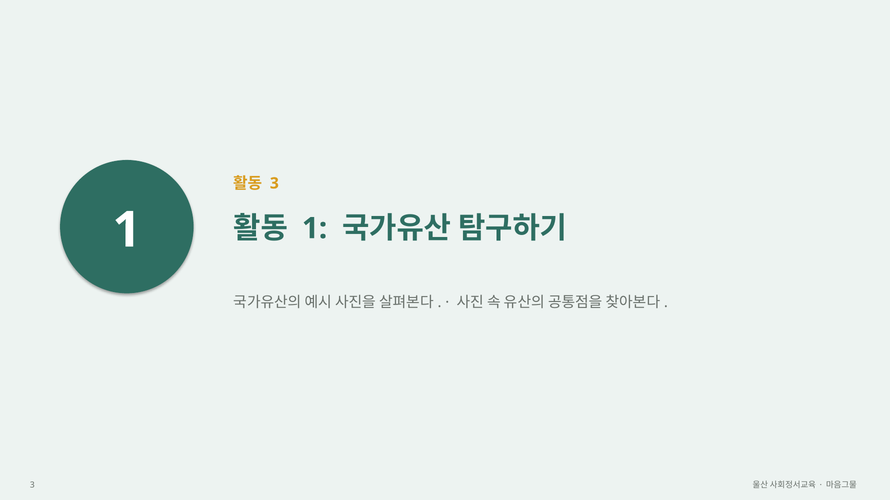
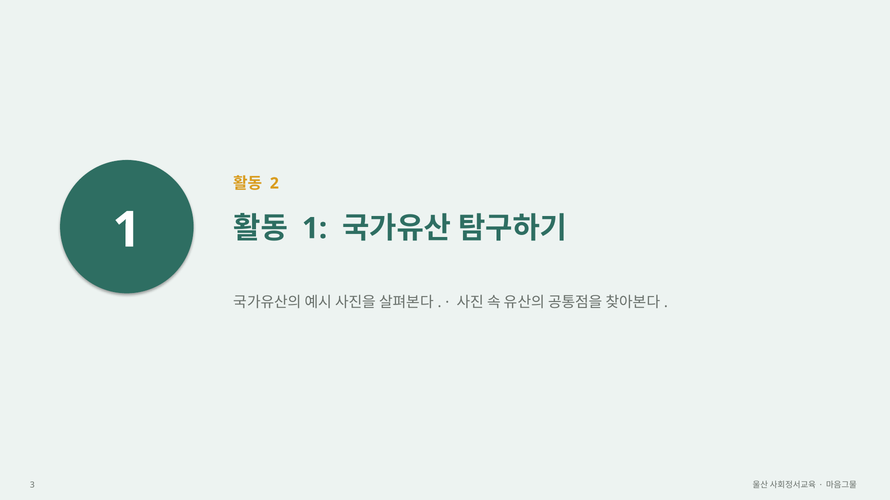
3 at (274, 184): 3 -> 2
